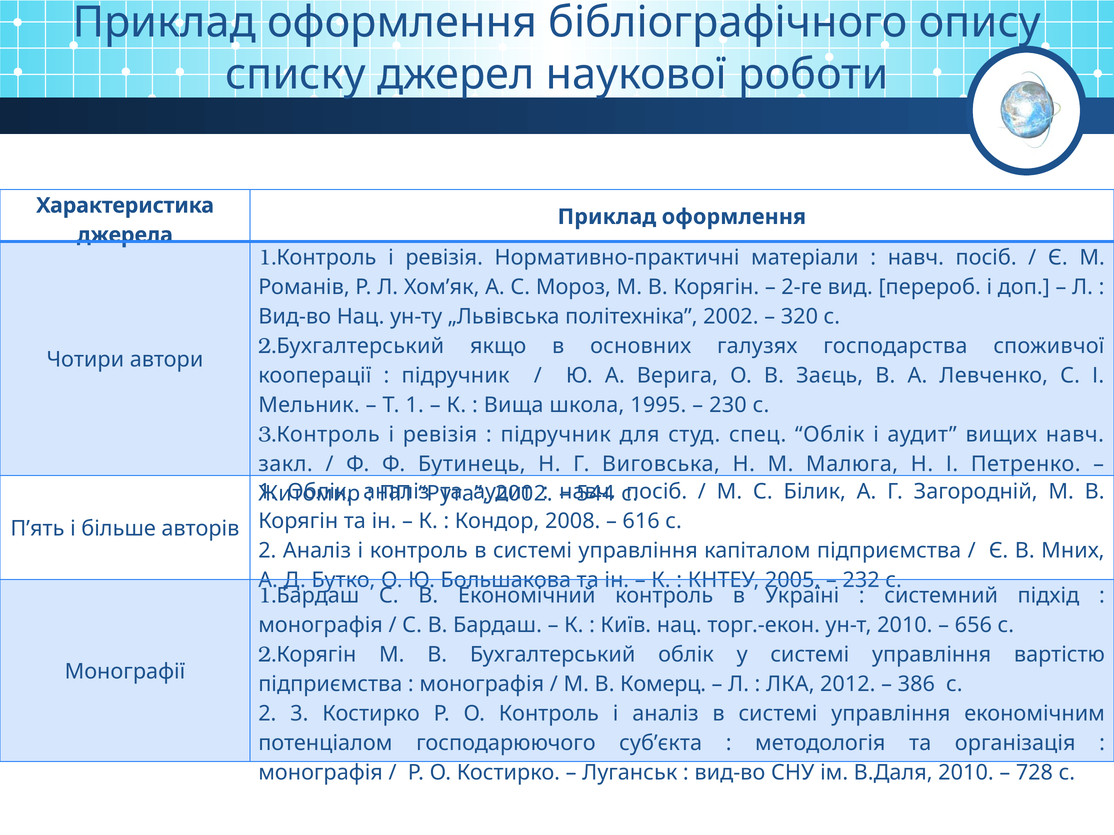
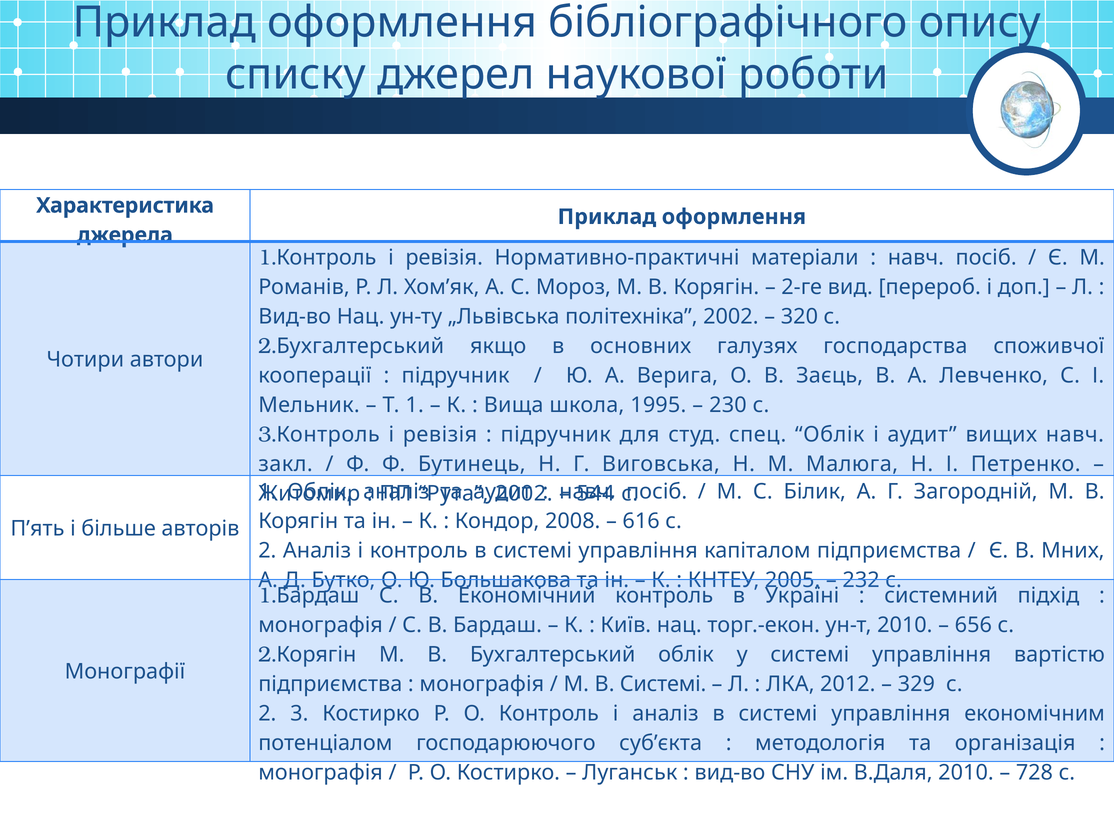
М В Комерц: Комерц -> Системі
386: 386 -> 329
